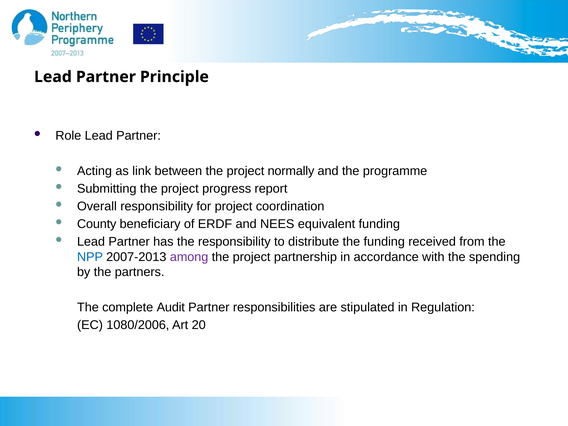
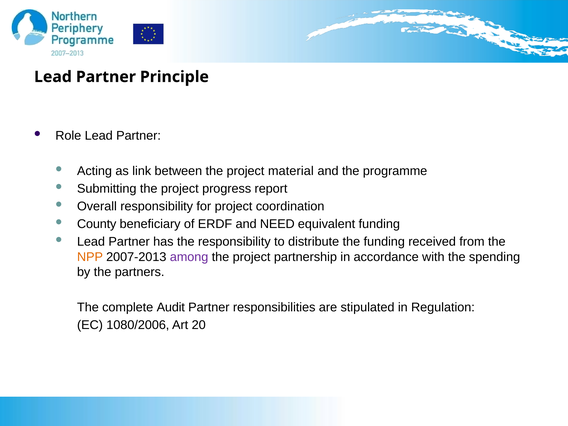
normally: normally -> material
NEES: NEES -> NEED
NPP colour: blue -> orange
